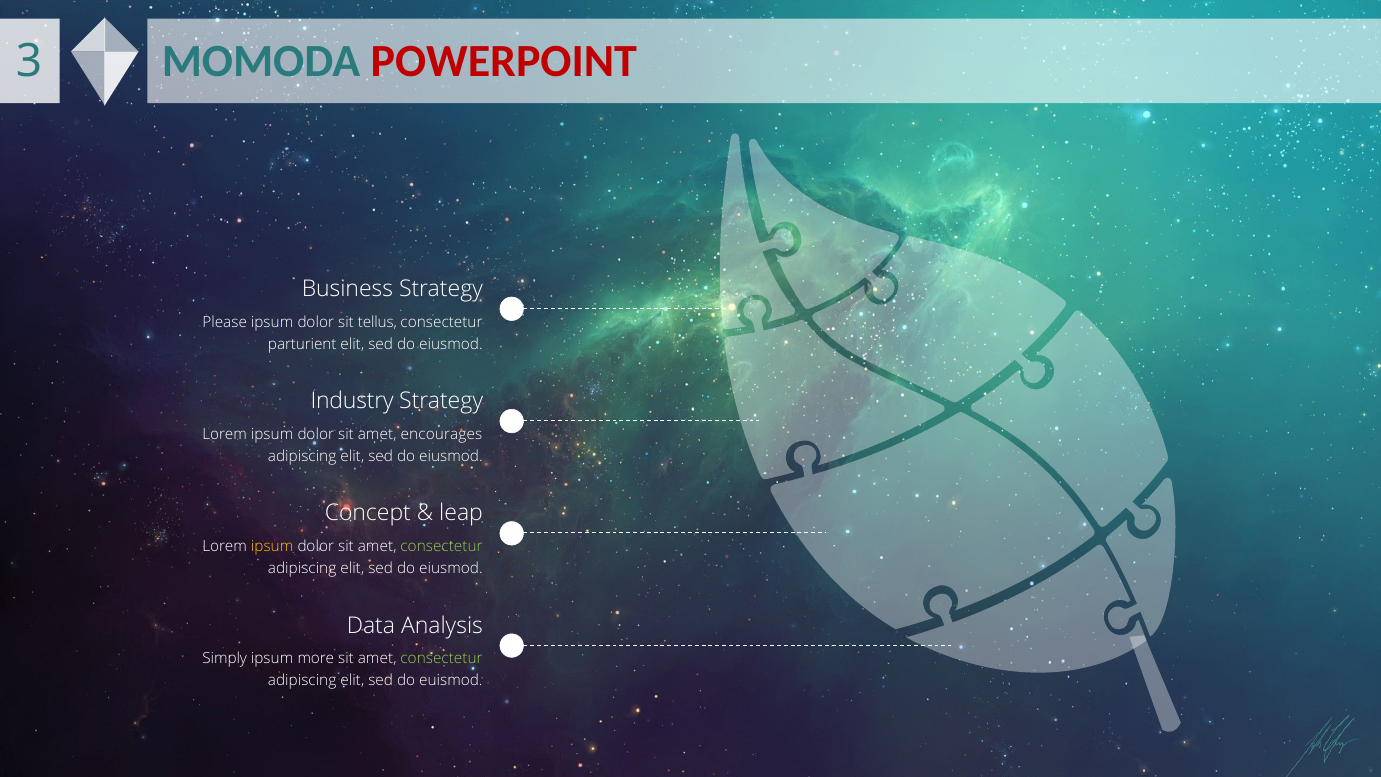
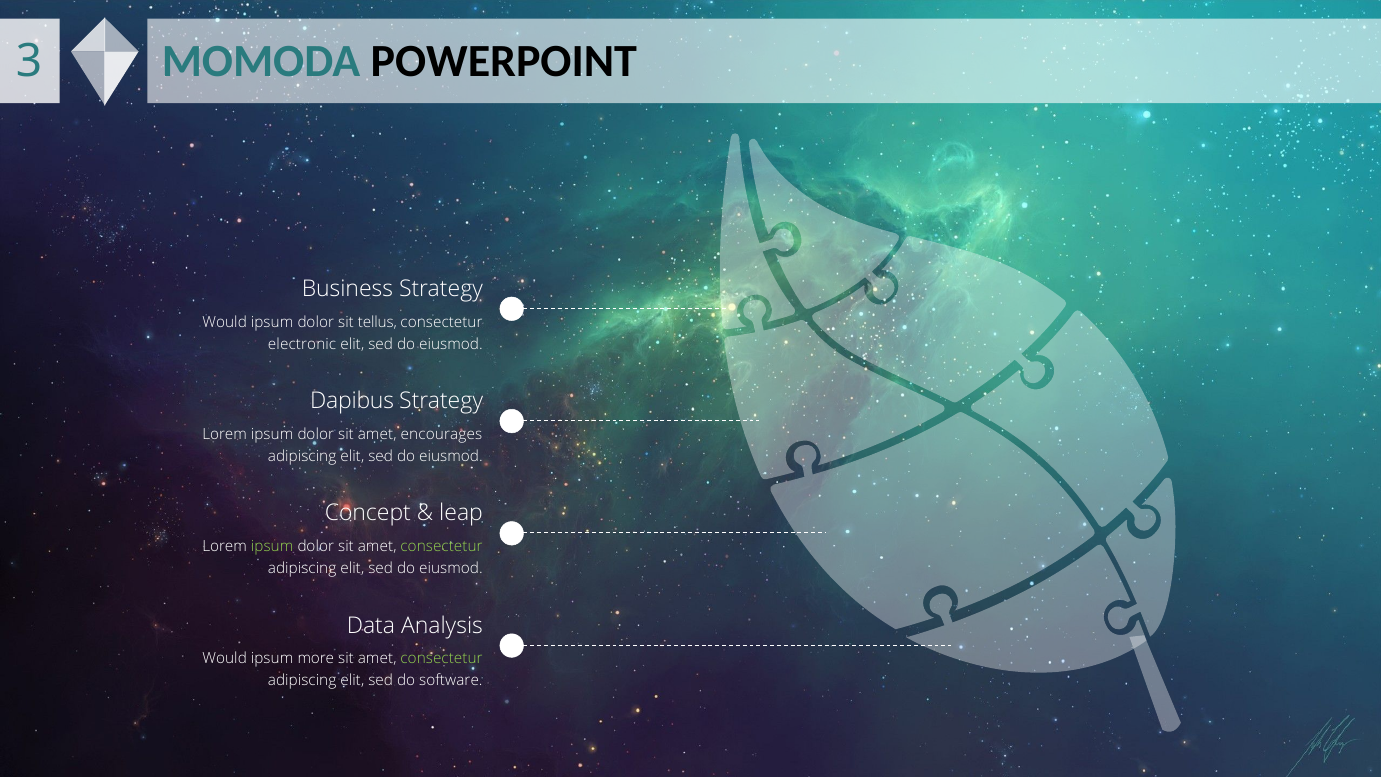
POWERPOINT colour: red -> black
Please at (225, 322): Please -> Would
parturient: parturient -> electronic
Industry: Industry -> Dapibus
ipsum at (272, 547) colour: yellow -> light green
Simply at (225, 659): Simply -> Would
euismod: euismod -> software
